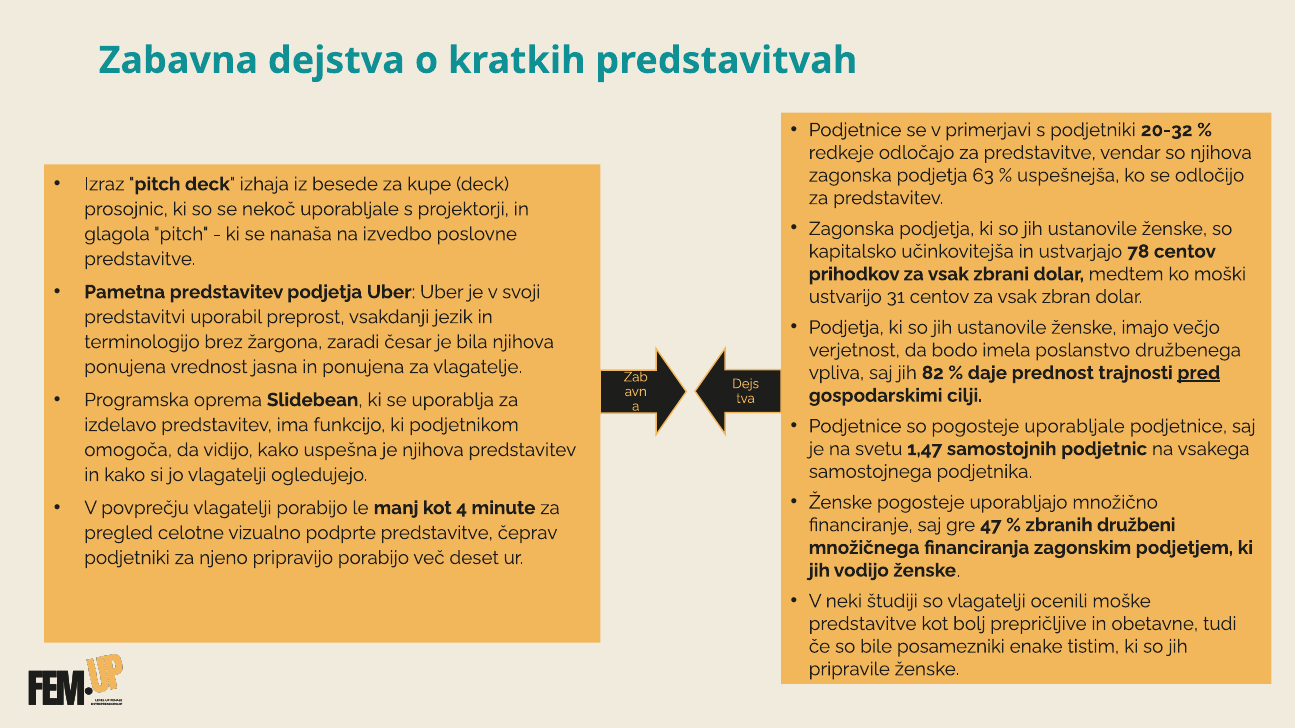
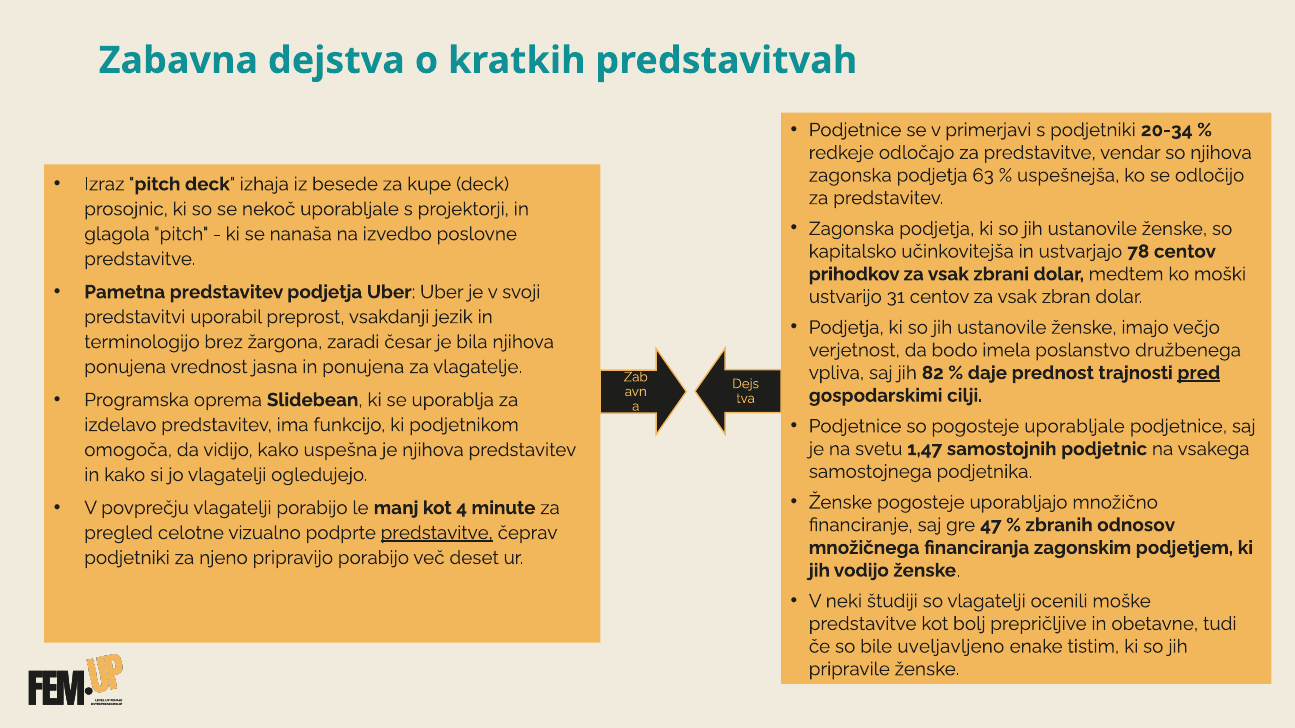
20-32: 20-32 -> 20-34
družbeni: družbeni -> odnosov
predstavitve at (437, 533) underline: none -> present
posamezniki: posamezniki -> uveljavljeno
